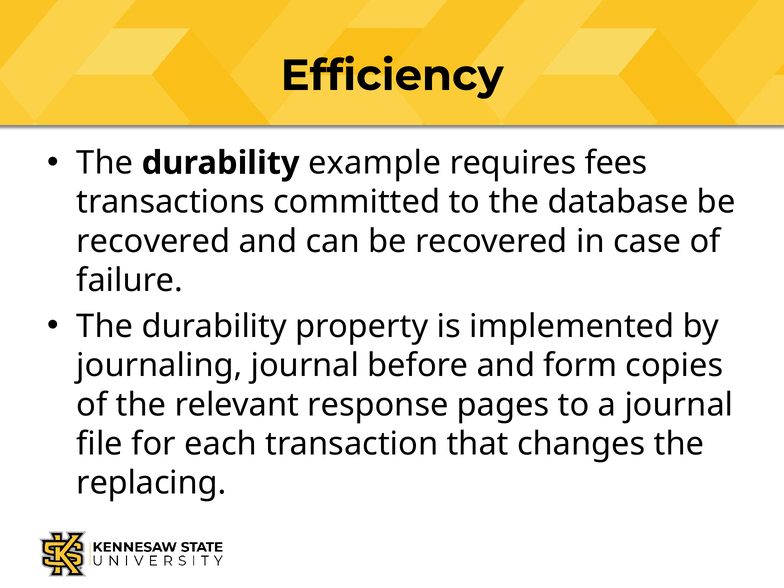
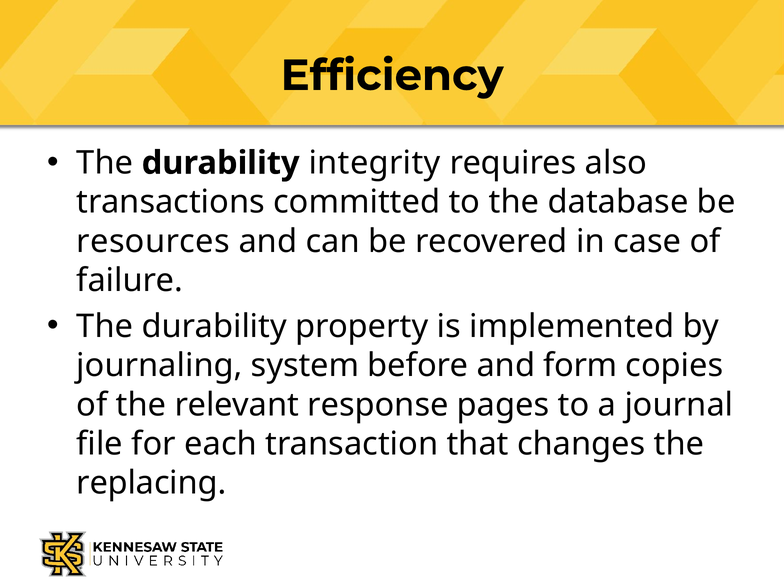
example: example -> integrity
fees: fees -> also
recovered at (153, 241): recovered -> resources
journaling journal: journal -> system
